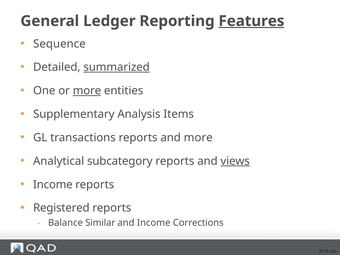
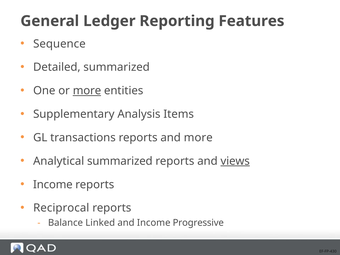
Features underline: present -> none
summarized at (117, 67) underline: present -> none
Analytical subcategory: subcategory -> summarized
Registered: Registered -> Reciprocal
Similar: Similar -> Linked
Corrections: Corrections -> Progressive
